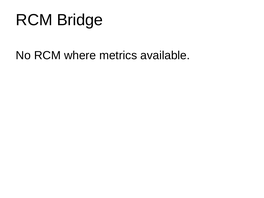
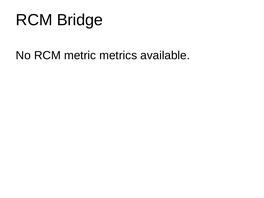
where: where -> metric
